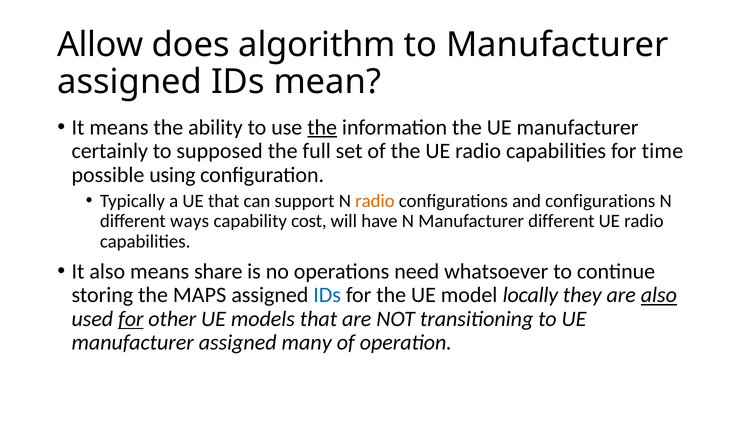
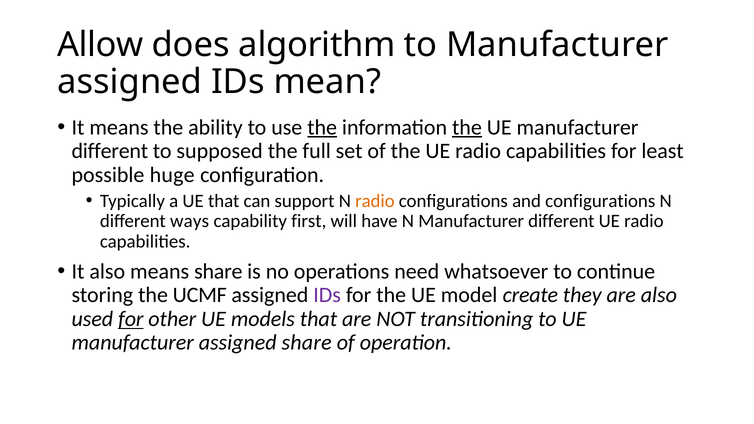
the at (467, 127) underline: none -> present
certainly at (110, 151): certainly -> different
time: time -> least
using: using -> huge
cost: cost -> first
MAPS: MAPS -> UCMF
IDs at (327, 295) colour: blue -> purple
locally: locally -> create
also at (659, 295) underline: present -> none
assigned many: many -> share
